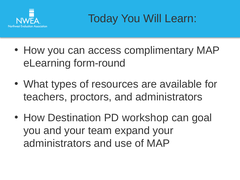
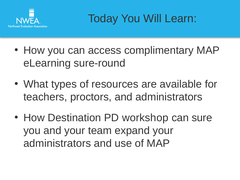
form-round: form-round -> sure-round
goal: goal -> sure
